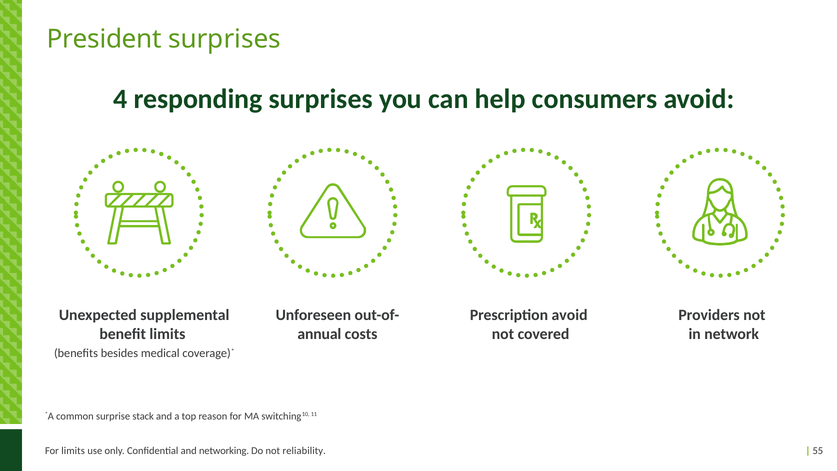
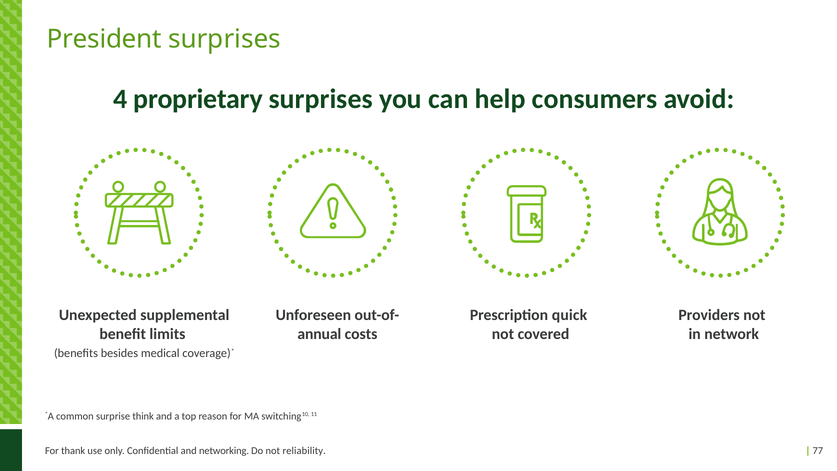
responding: responding -> proprietary
Prescription avoid: avoid -> quick
stack: stack -> think
For limits: limits -> thank
55: 55 -> 77
